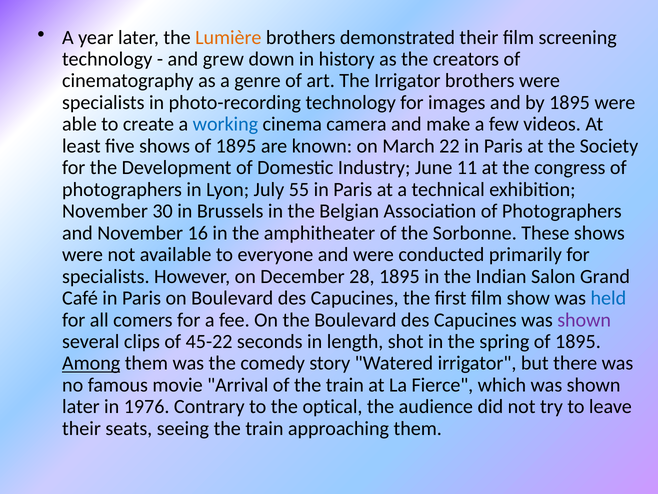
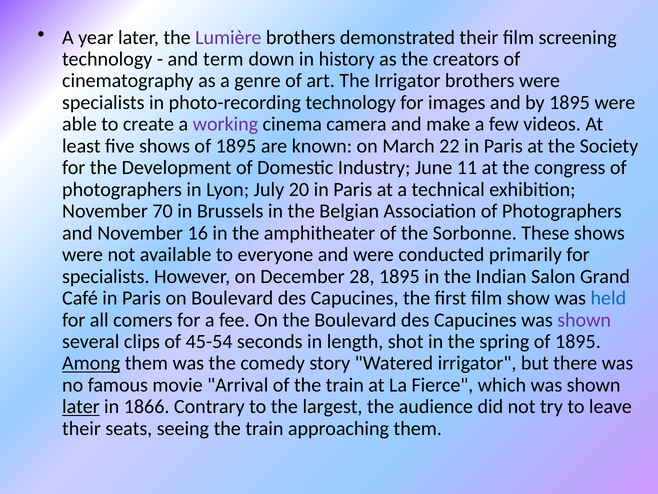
Lumière colour: orange -> purple
grew: grew -> term
working colour: blue -> purple
55: 55 -> 20
30: 30 -> 70
45-22: 45-22 -> 45-54
later at (81, 406) underline: none -> present
1976: 1976 -> 1866
optical: optical -> largest
